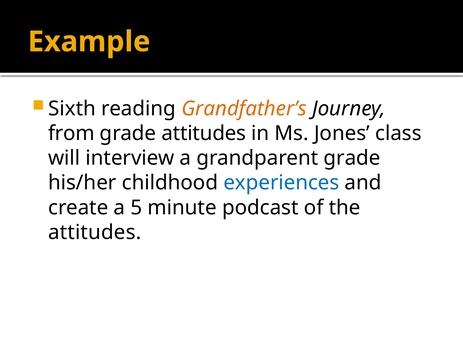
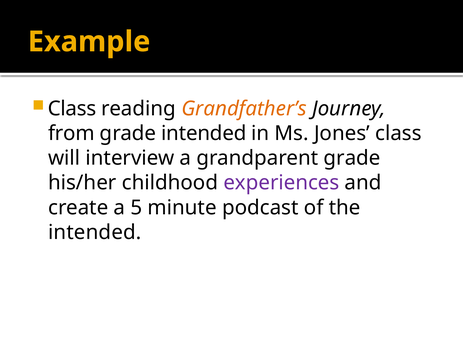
Sixth at (72, 108): Sixth -> Class
grade attitudes: attitudes -> intended
experiences colour: blue -> purple
attitudes at (95, 232): attitudes -> intended
